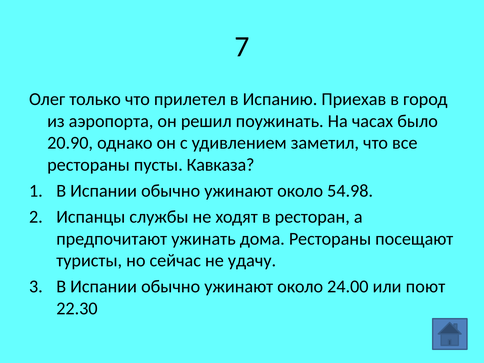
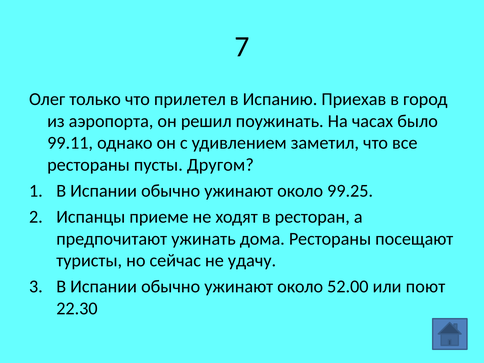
20.90: 20.90 -> 99.11
Кавказа: Кавказа -> Другом
54.98: 54.98 -> 99.25
службы: службы -> приеме
24.00: 24.00 -> 52.00
